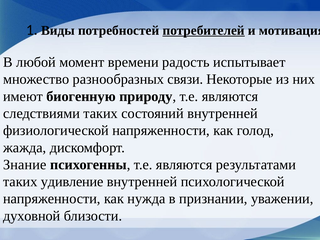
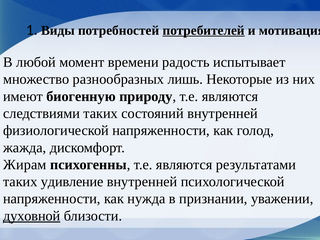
связи: связи -> лишь
Знание: Знание -> Жирам
духовной underline: none -> present
